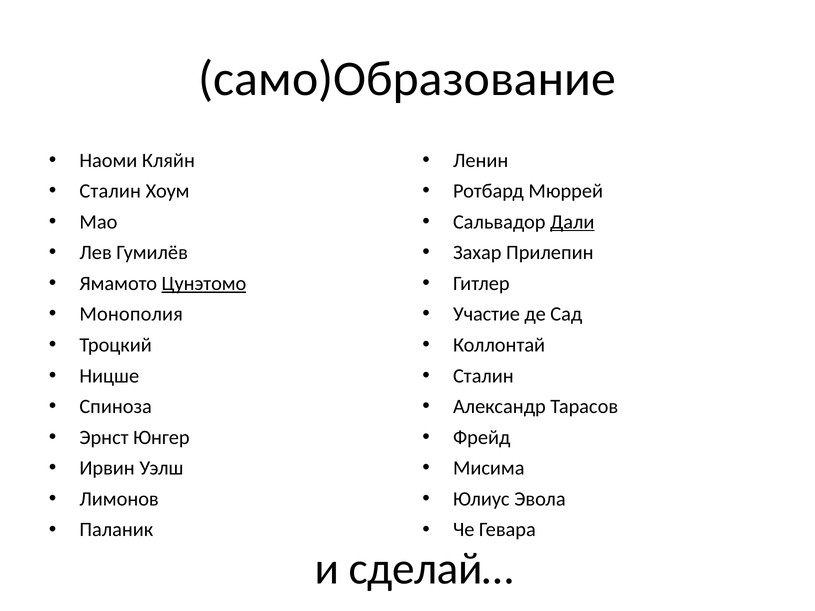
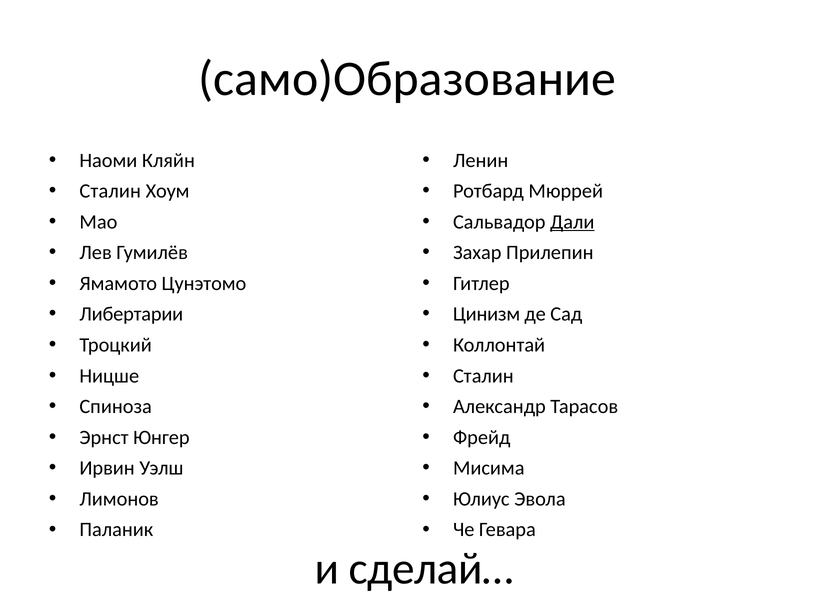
Цунэтомо underline: present -> none
Монополия: Монополия -> Либертарии
Участие: Участие -> Цинизм
